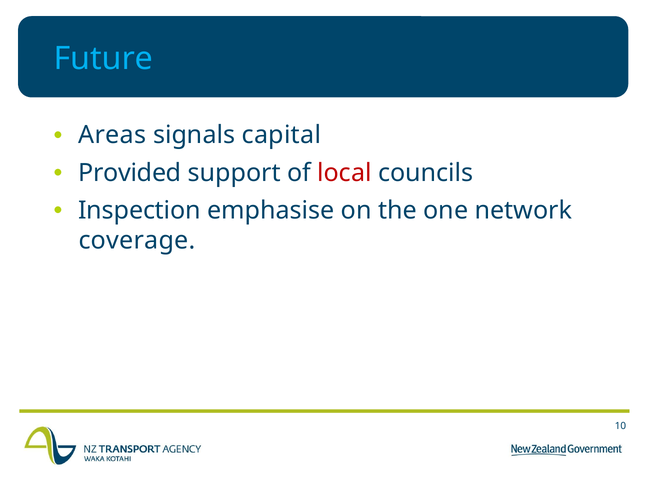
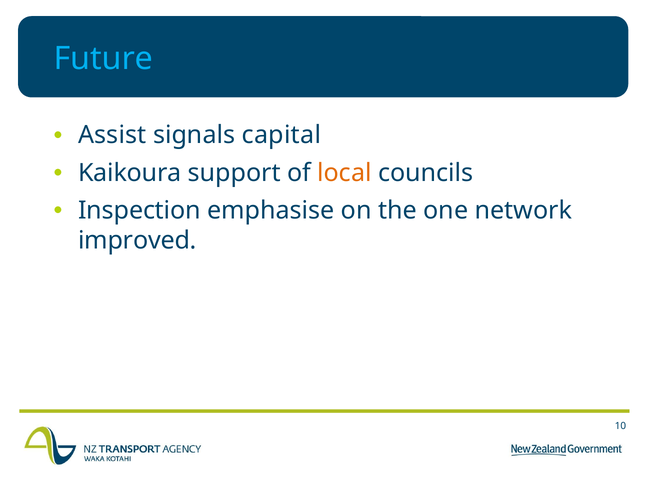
Areas: Areas -> Assist
Provided: Provided -> Kaikoura
local colour: red -> orange
coverage: coverage -> improved
